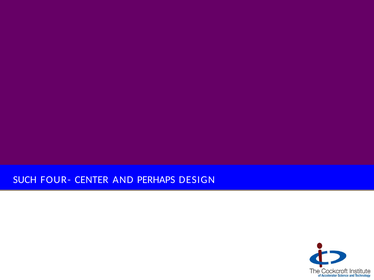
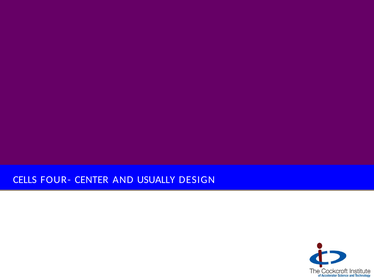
SUCH: SUCH -> CELLS
PERHAPS: PERHAPS -> USUALLY
